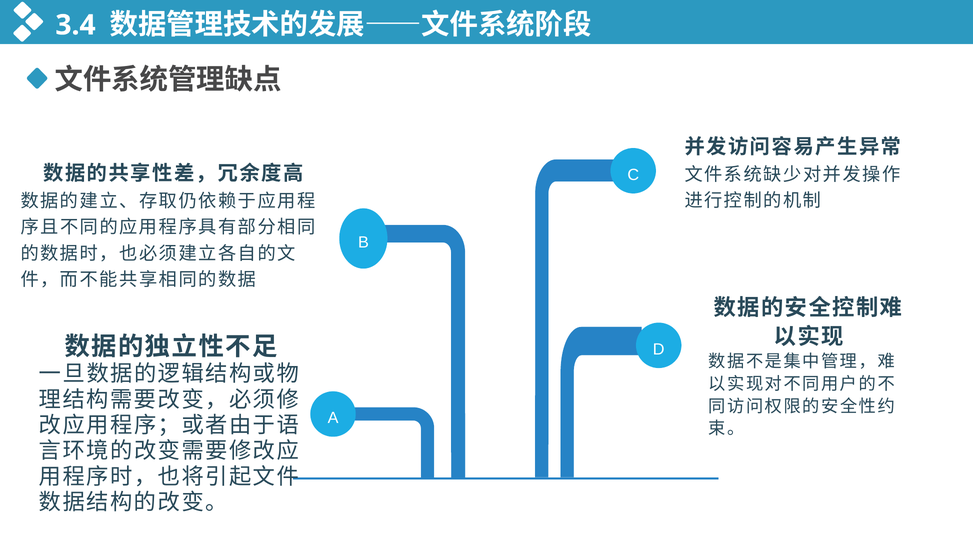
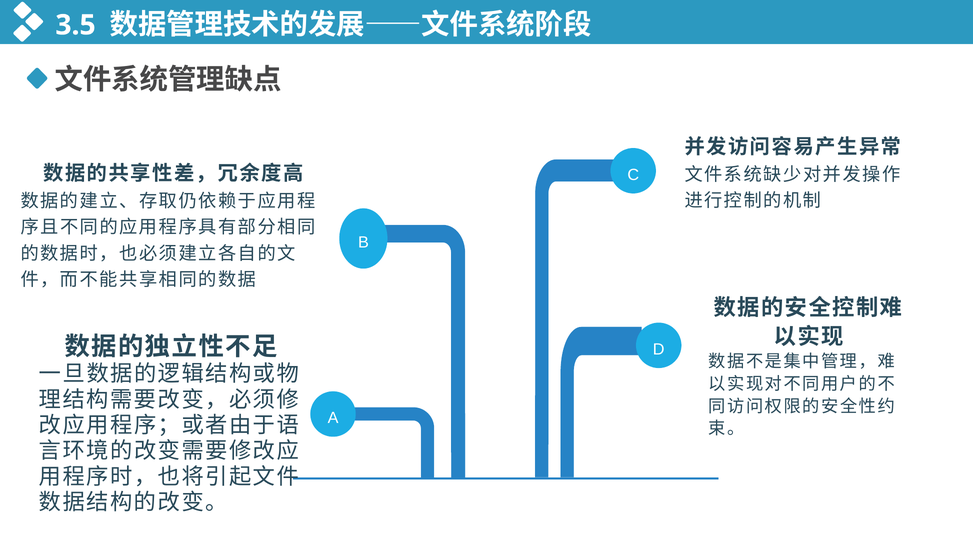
3.4: 3.4 -> 3.5
